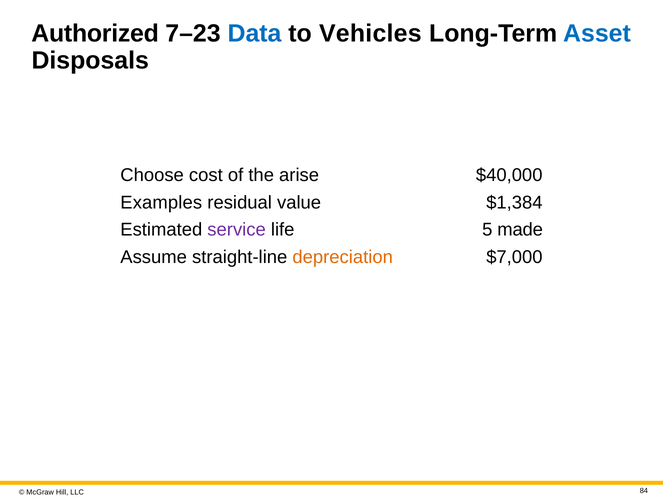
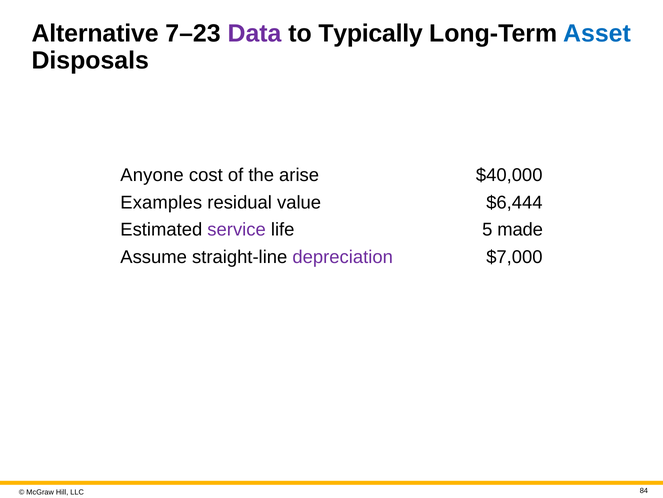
Authorized: Authorized -> Alternative
Data colour: blue -> purple
Vehicles: Vehicles -> Typically
Choose: Choose -> Anyone
$1,384: $1,384 -> $6,444
depreciation colour: orange -> purple
